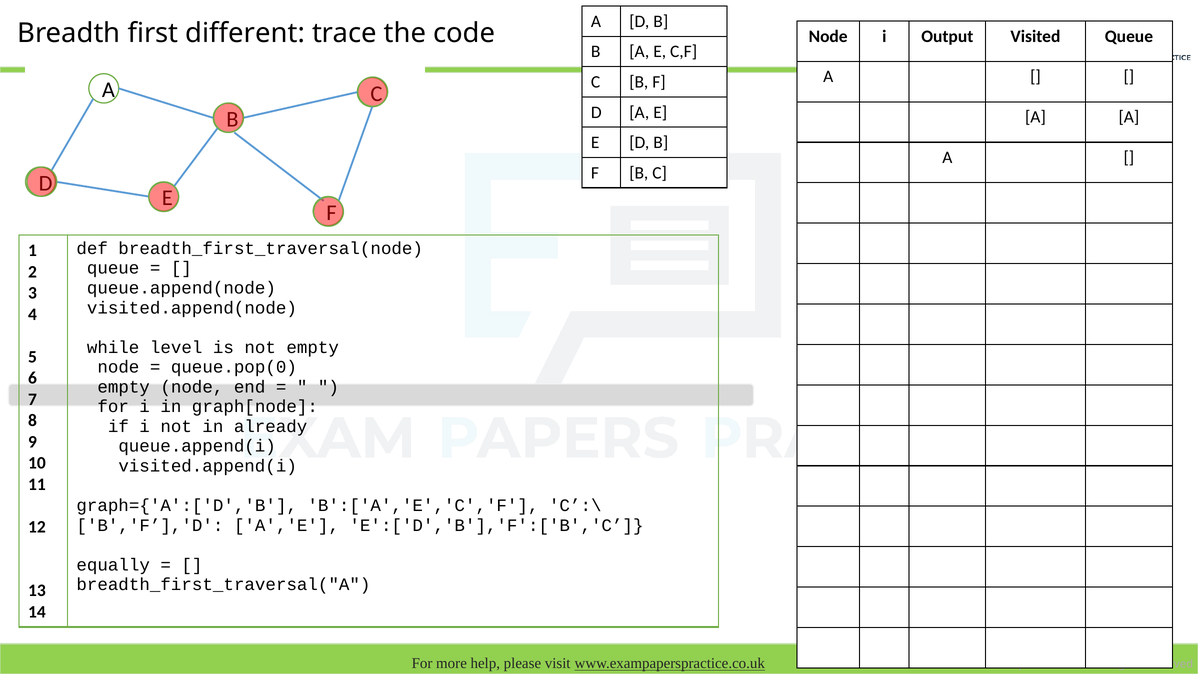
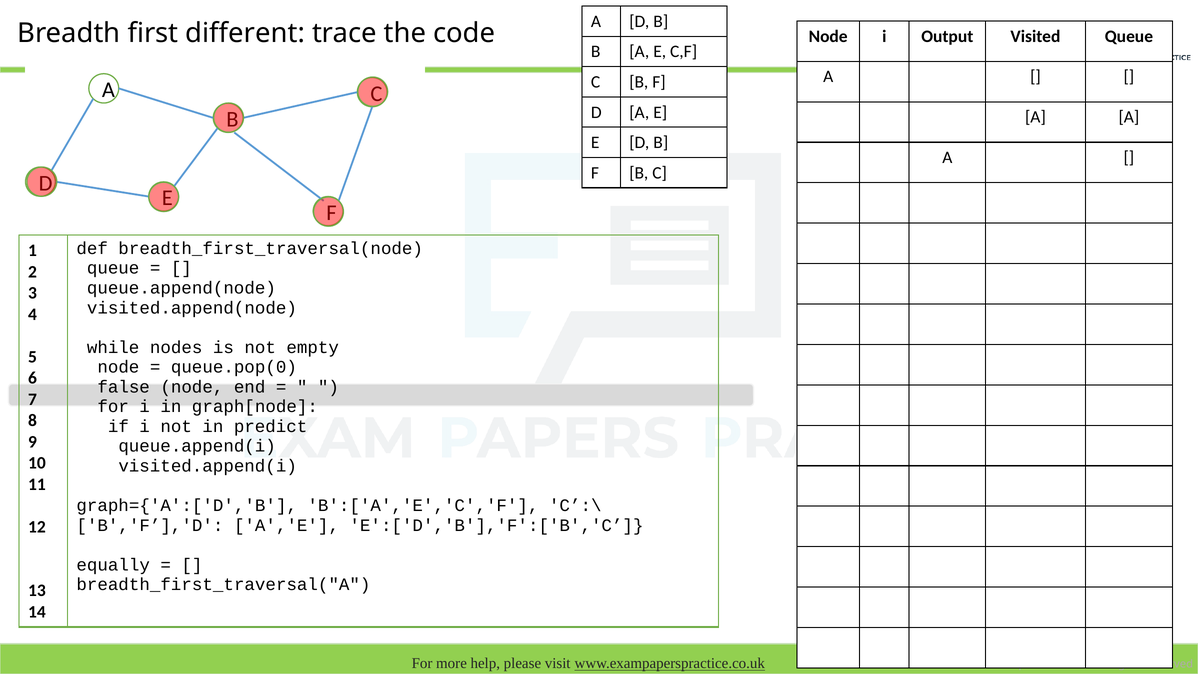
level: level -> nodes
empty at (124, 387): empty -> false
already: already -> predict
